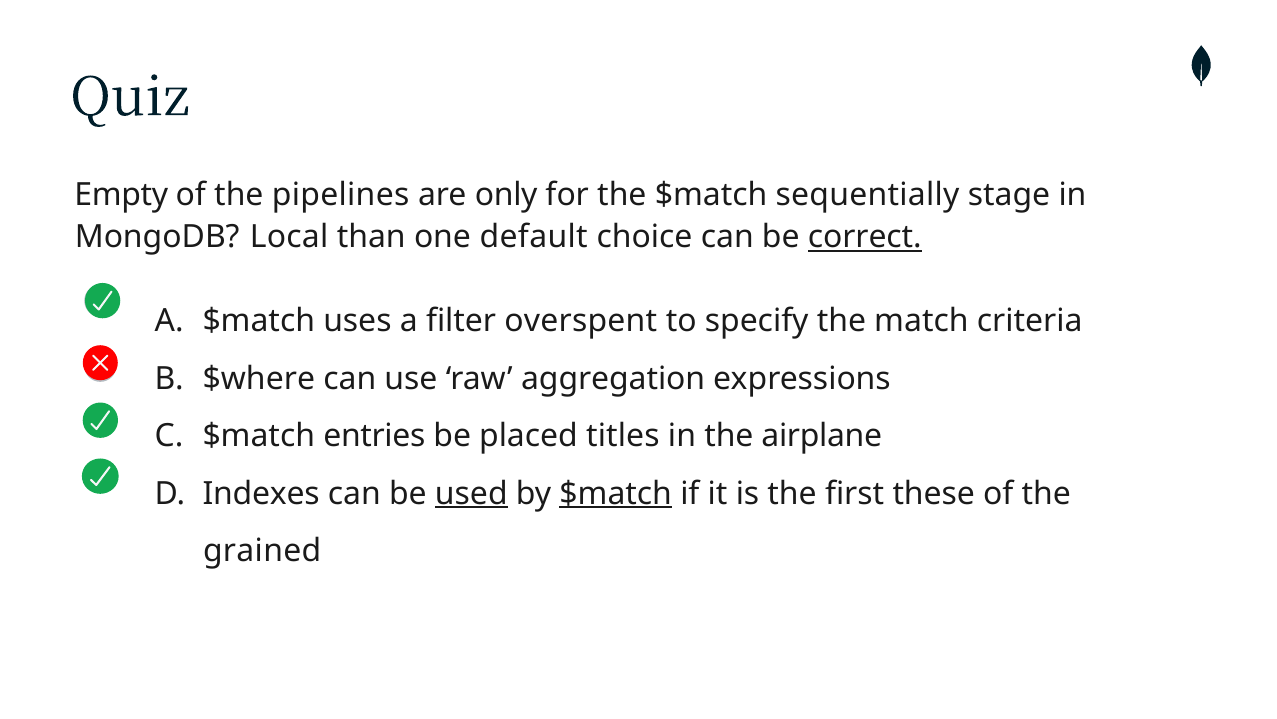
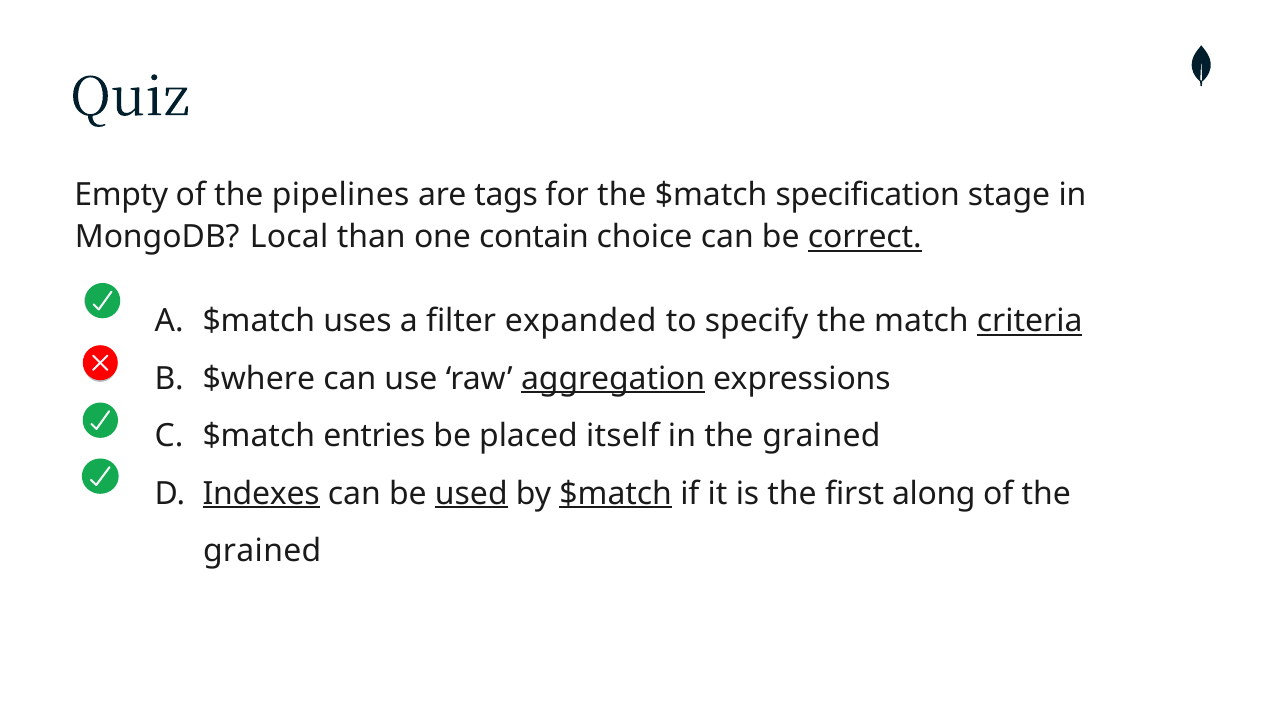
only: only -> tags
sequentially: sequentially -> specification
default: default -> contain
overspent: overspent -> expanded
criteria underline: none -> present
aggregation underline: none -> present
titles: titles -> itself
in the airplane: airplane -> grained
Indexes underline: none -> present
these: these -> along
